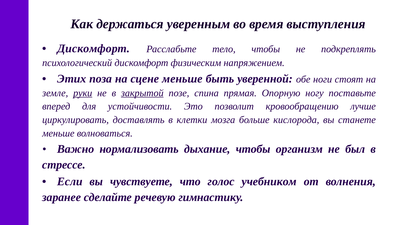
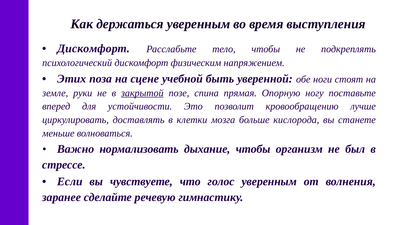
сцене меньше: меньше -> учебной
руки underline: present -> none
голос учебником: учебником -> уверенным
